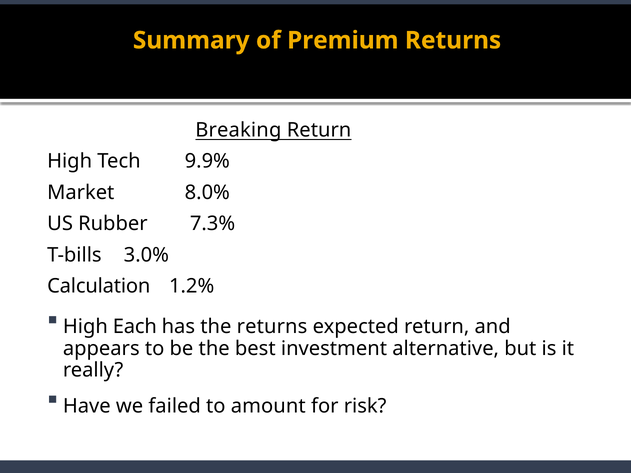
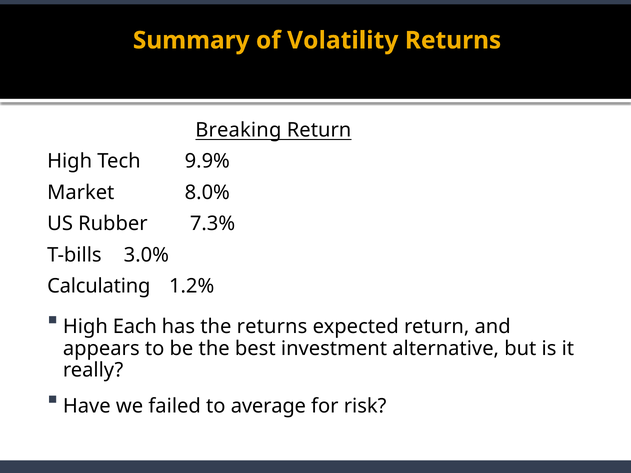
Premium: Premium -> Volatility
Calculation: Calculation -> Calculating
amount: amount -> average
